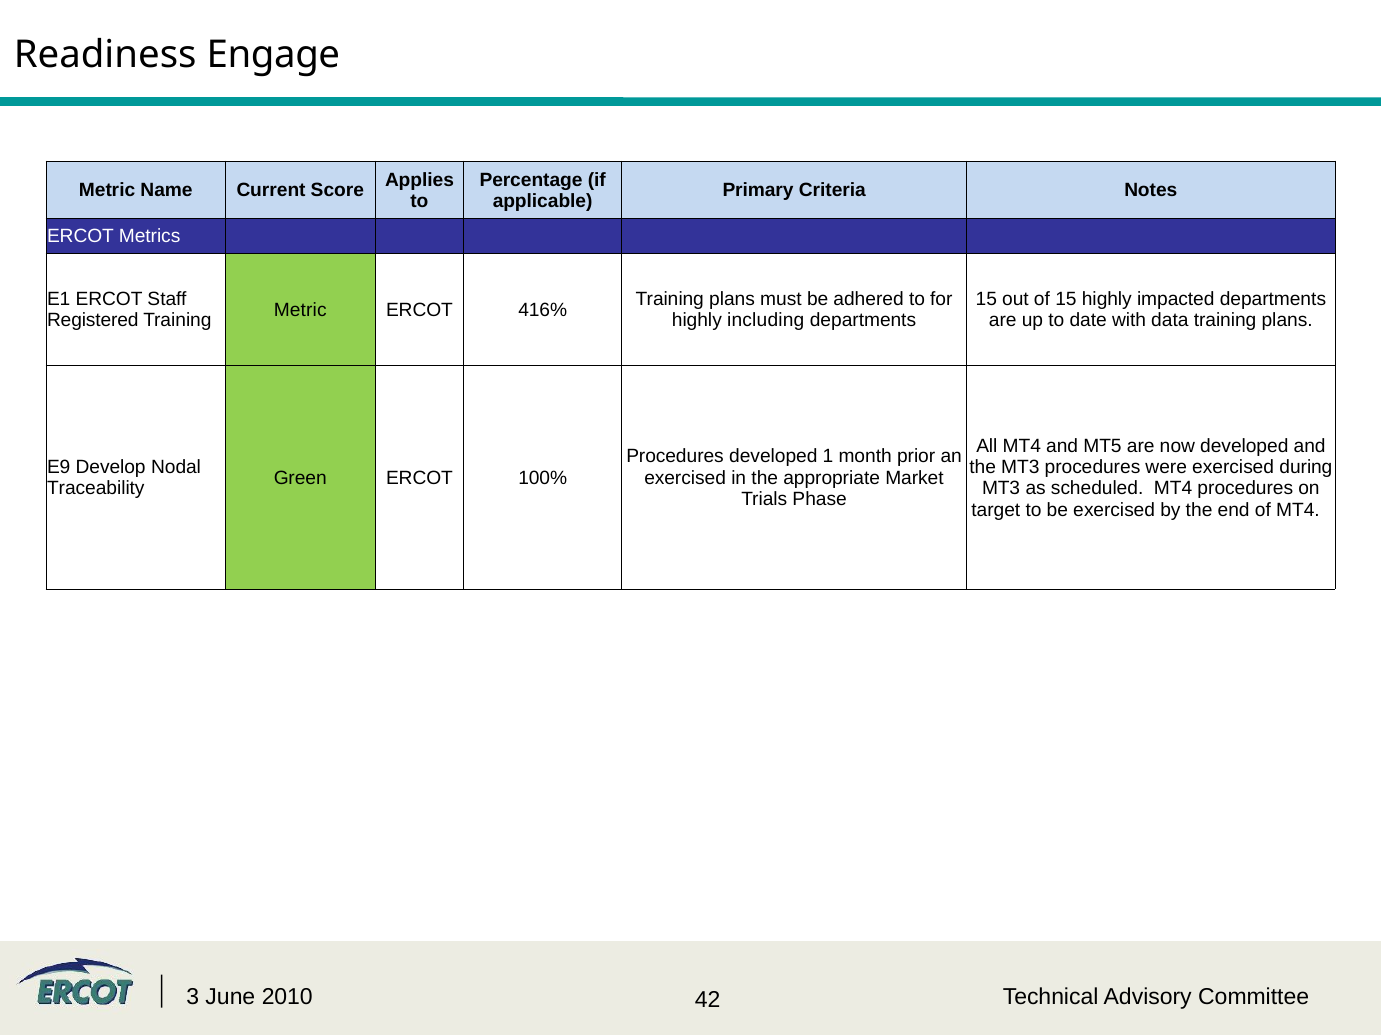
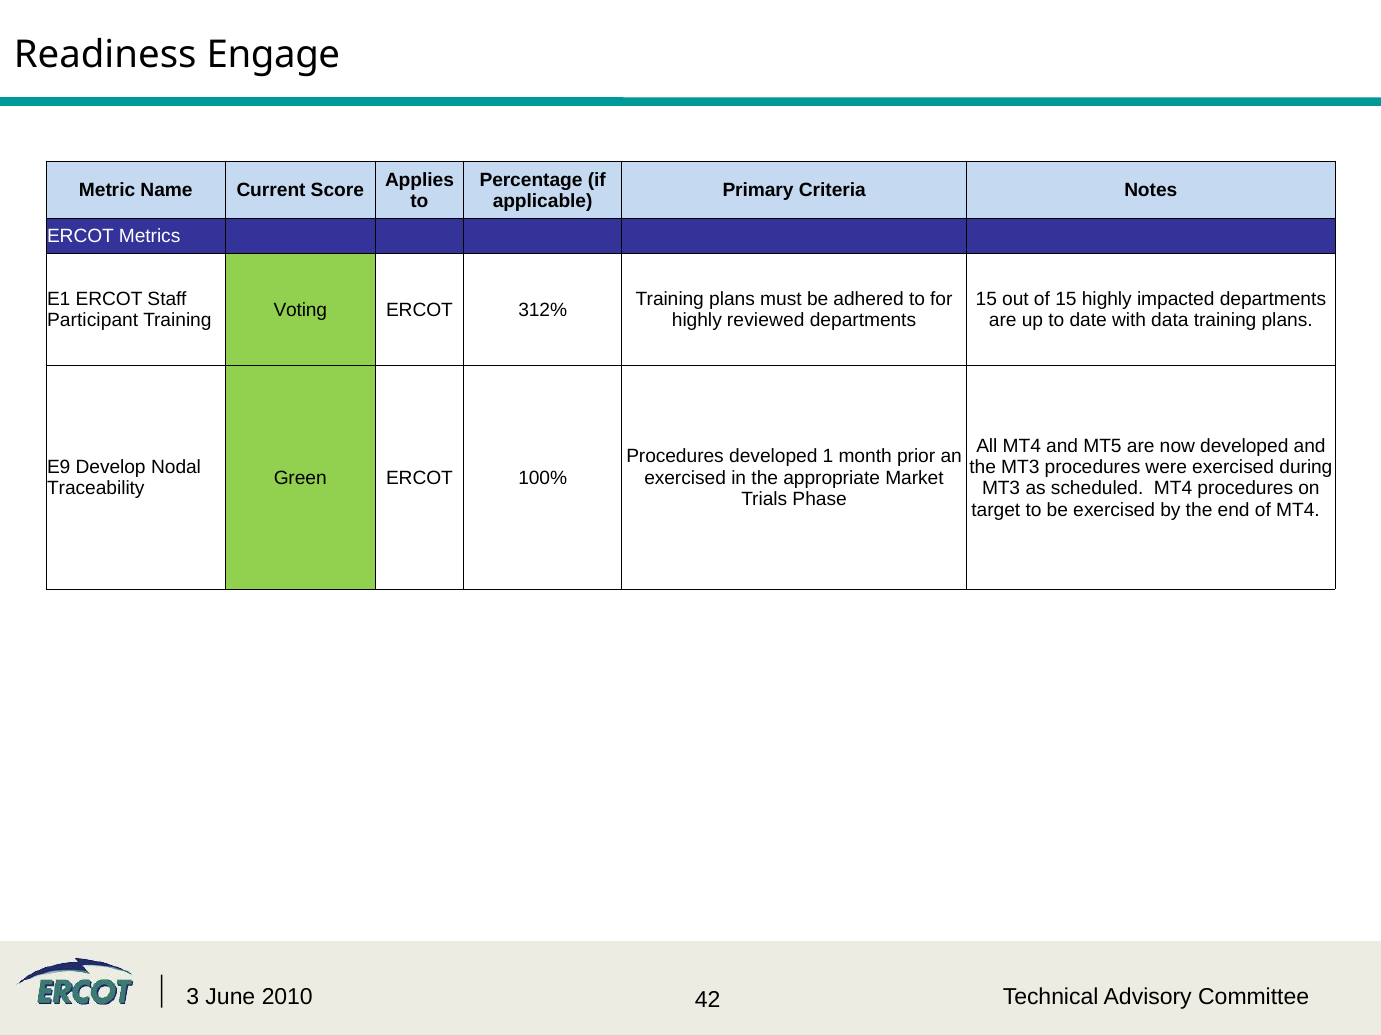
Metric at (300, 310): Metric -> Voting
416%: 416% -> 312%
Registered: Registered -> Participant
including: including -> reviewed
